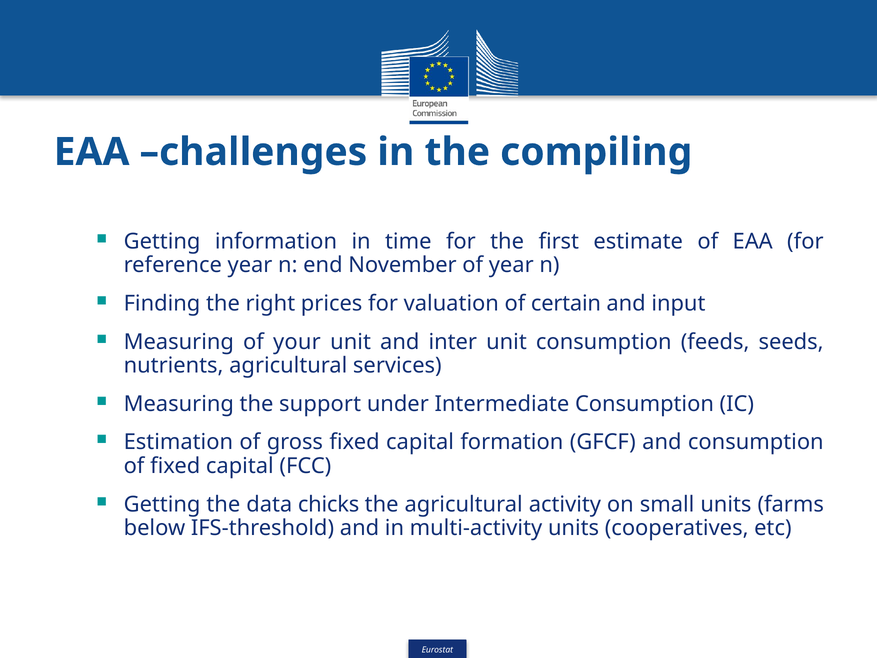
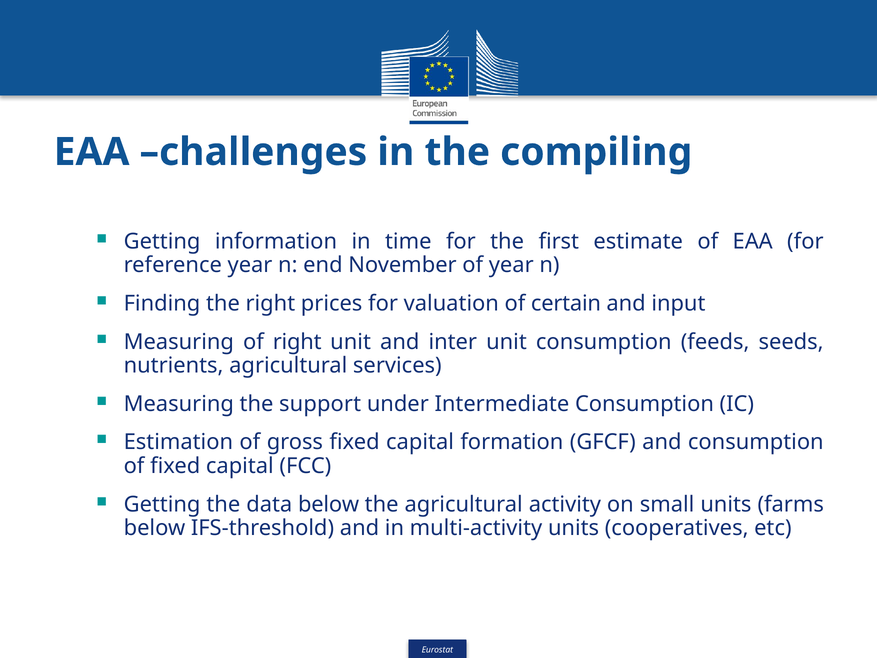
of your: your -> right
data chicks: chicks -> below
